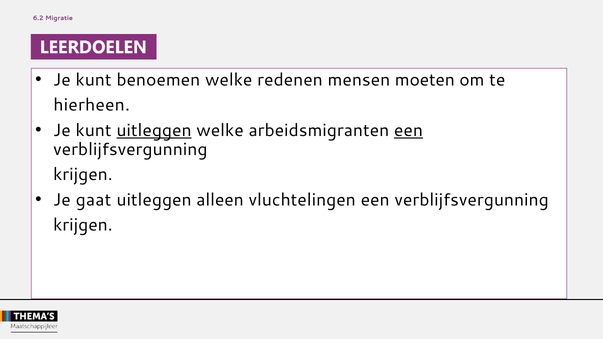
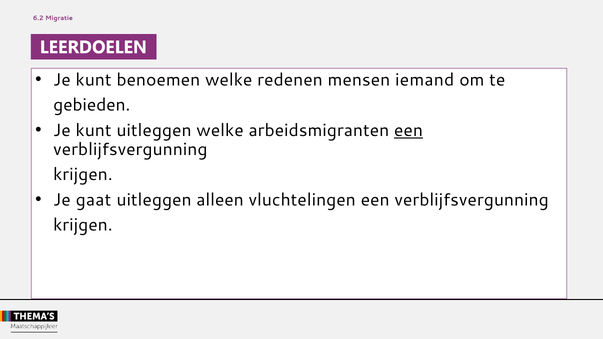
moeten: moeten -> iemand
hierheen: hierheen -> gebieden
uitleggen at (154, 130) underline: present -> none
